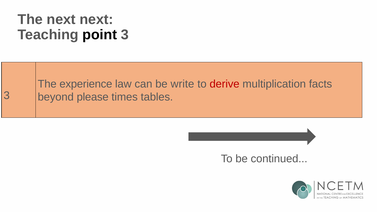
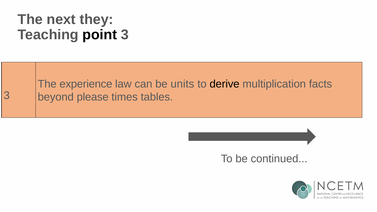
next next: next -> they
write: write -> units
derive colour: red -> black
